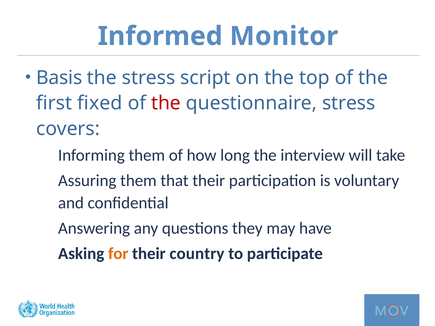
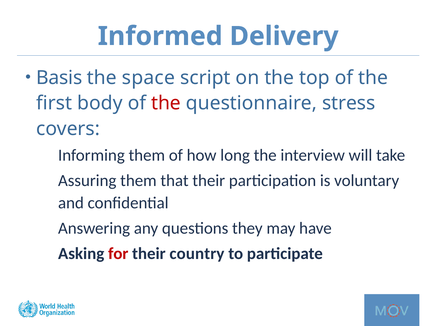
Monitor: Monitor -> Delivery
the stress: stress -> space
fixed: fixed -> body
for colour: orange -> red
